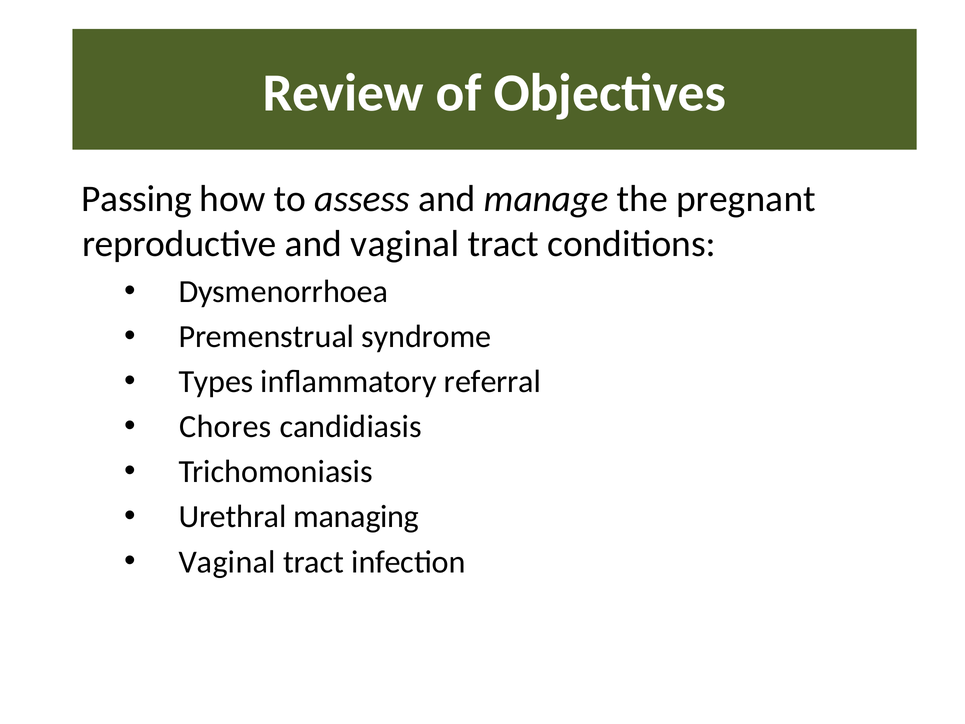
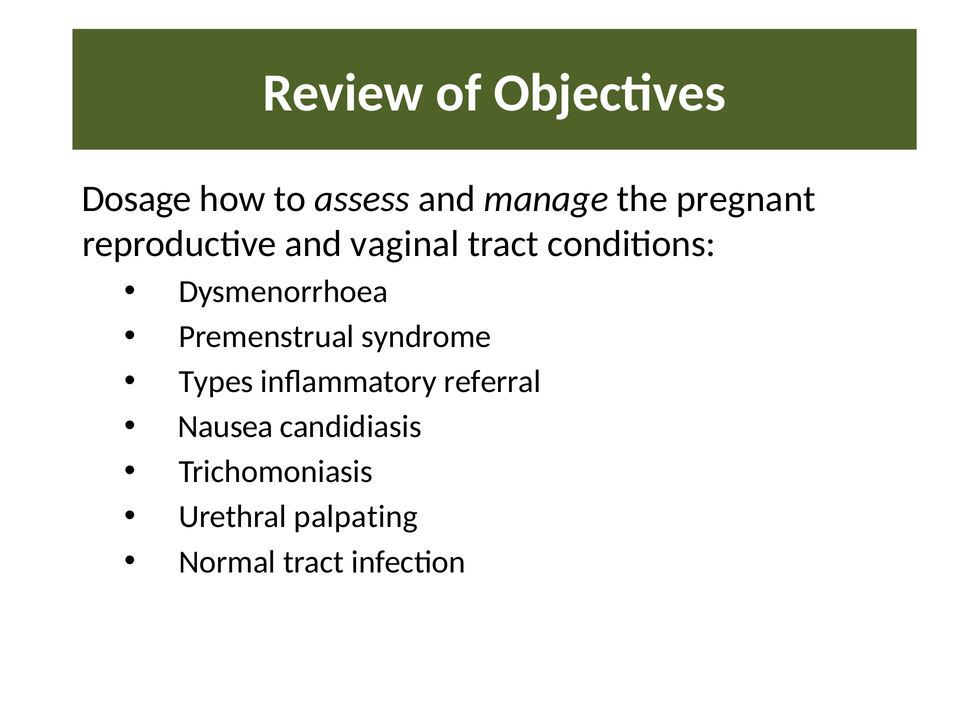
Passing: Passing -> Dosage
Chores: Chores -> Nausea
managing: managing -> palpating
Vaginal at (227, 562): Vaginal -> Normal
